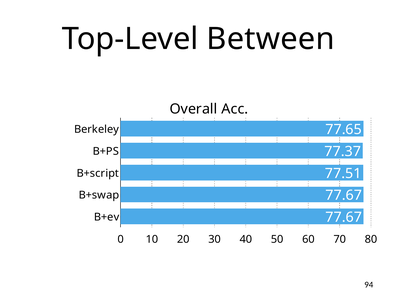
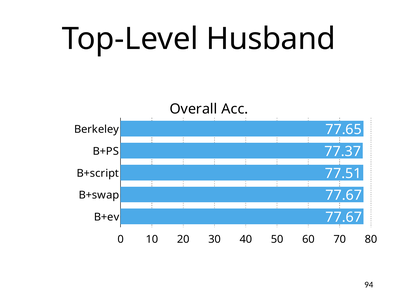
Between: Between -> Husband
